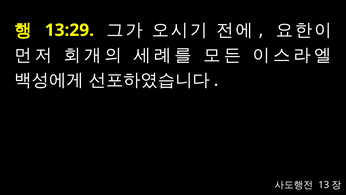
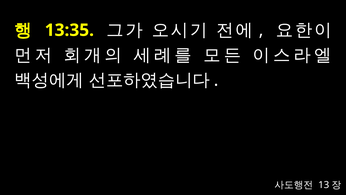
13:29: 13:29 -> 13:35
